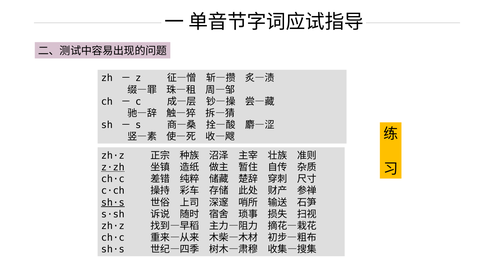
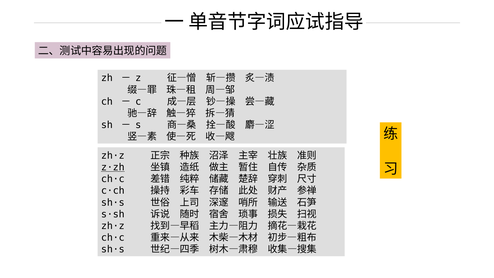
sh·s at (113, 202) underline: present -> none
